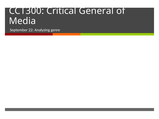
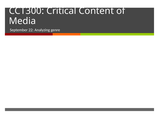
General: General -> Content
